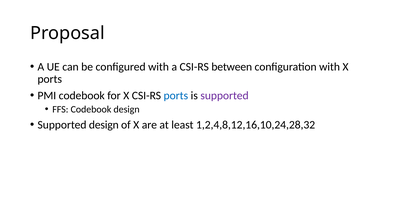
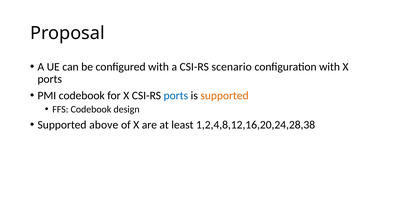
between: between -> scenario
supported at (225, 96) colour: purple -> orange
Supported design: design -> above
1,2,4,8,12,16,10,24,28,32: 1,2,4,8,12,16,10,24,28,32 -> 1,2,4,8,12,16,20,24,28,38
